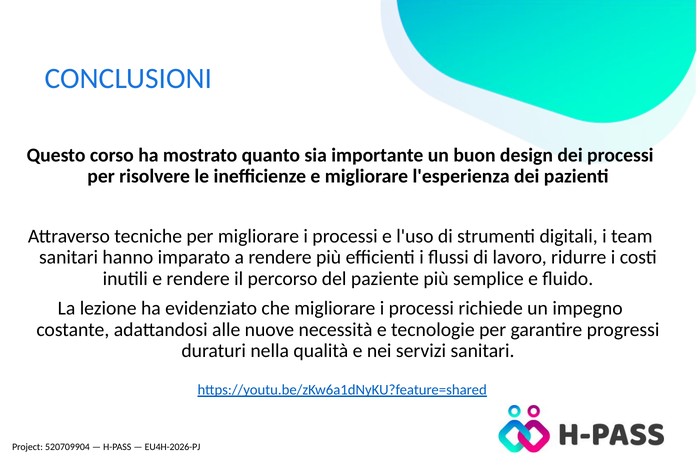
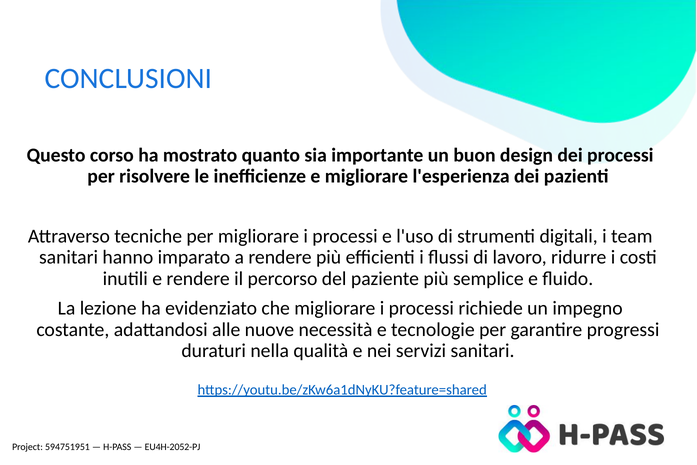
520709904: 520709904 -> 594751951
EU4H-2026-PJ: EU4H-2026-PJ -> EU4H-2052-PJ
